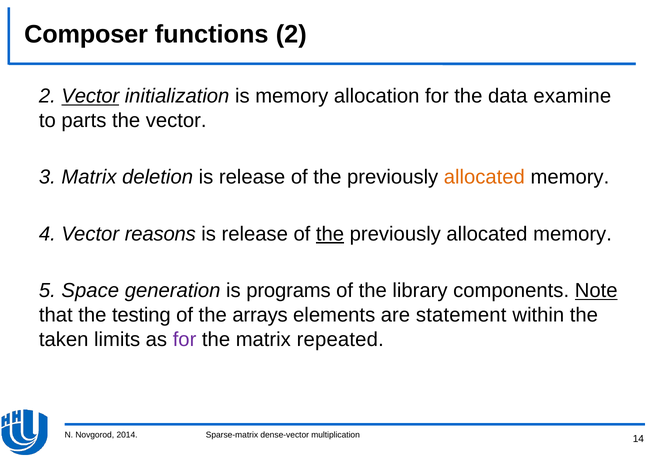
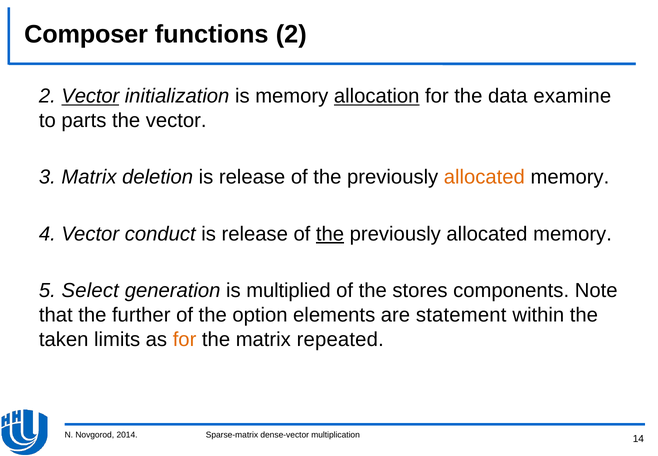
allocation underline: none -> present
reasons: reasons -> conduct
Space: Space -> Select
programs: programs -> multiplied
library: library -> stores
Note underline: present -> none
testing: testing -> further
arrays: arrays -> option
for at (185, 339) colour: purple -> orange
